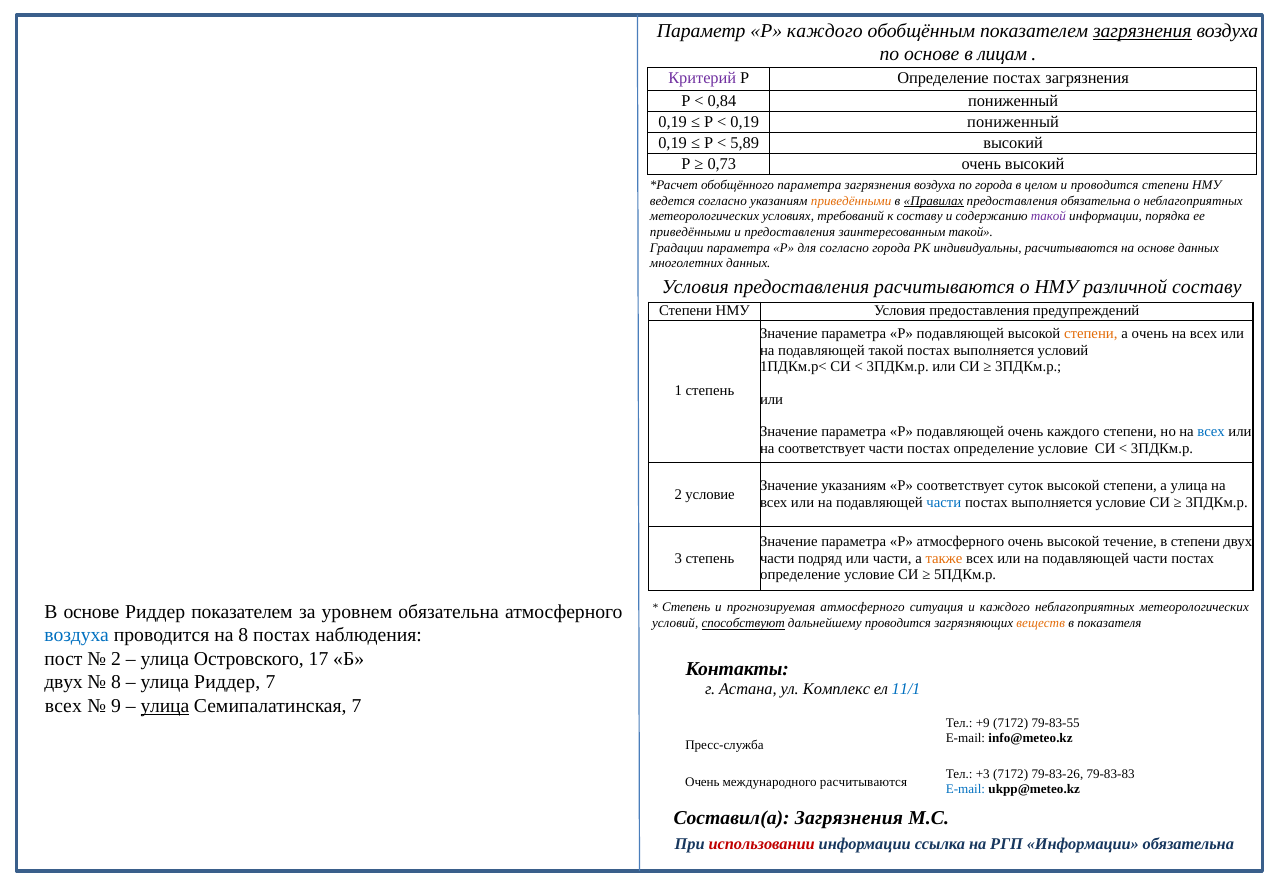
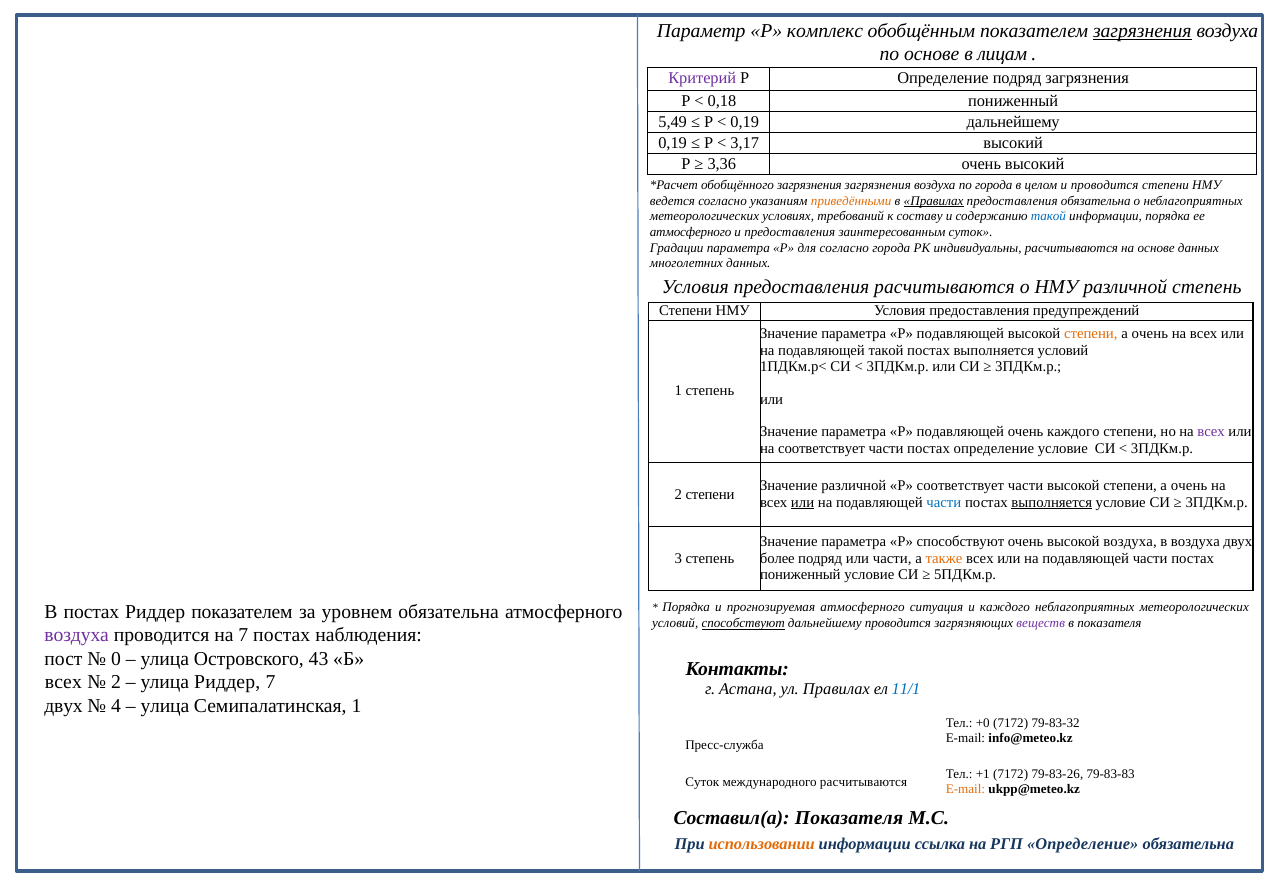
Р каждого: каждого -> комплекс
Определение постах: постах -> подряд
0,84: 0,84 -> 0,18
0,19 at (673, 122): 0,19 -> 5,49
0,19 пониженный: пониженный -> дальнейшему
5,89: 5,89 -> 3,17
0,73: 0,73 -> 3,36
обобщённого параметра: параметра -> загрязнения
такой at (1048, 216) colour: purple -> blue
приведёнными at (691, 232): приведёнными -> атмосферного
заинтересованным такой: такой -> суток
различной составу: составу -> степень
всех at (1211, 432) colour: blue -> purple
Значение указаниям: указаниям -> различной
Р соответствует суток: суток -> части
улица at (1189, 486): улица -> очень
2 условие: условие -> степени
или at (803, 502) underline: none -> present
выполняется at (1052, 502) underline: none -> present
Р атмосферного: атмосферного -> способствуют
высокой течение: течение -> воздуха
в степени: степени -> воздуха
части at (777, 558): части -> более
определение at (800, 574): определение -> пониженный
В основе: основе -> постах
Степень at (686, 607): Степень -> Порядка
веществ colour: orange -> purple
воздуха at (77, 635) colour: blue -> purple
на 8: 8 -> 7
2 at (116, 658): 2 -> 0
17: 17 -> 43
двух at (64, 682): двух -> всех
8 at (116, 682): 8 -> 2
ул Комплекс: Комплекс -> Правилах
всех at (63, 706): всех -> двух
9: 9 -> 4
улица at (165, 706) underline: present -> none
Семипалатинская 7: 7 -> 1
+9: +9 -> +0
79-83-55: 79-83-55 -> 79-83-32
+3: +3 -> +1
Очень at (702, 781): Очень -> Суток
E-mail at (965, 789) colour: blue -> orange
Составил(а Загрязнения: Загрязнения -> Показателя
использовании colour: red -> orange
РГП Информации: Информации -> Определение
